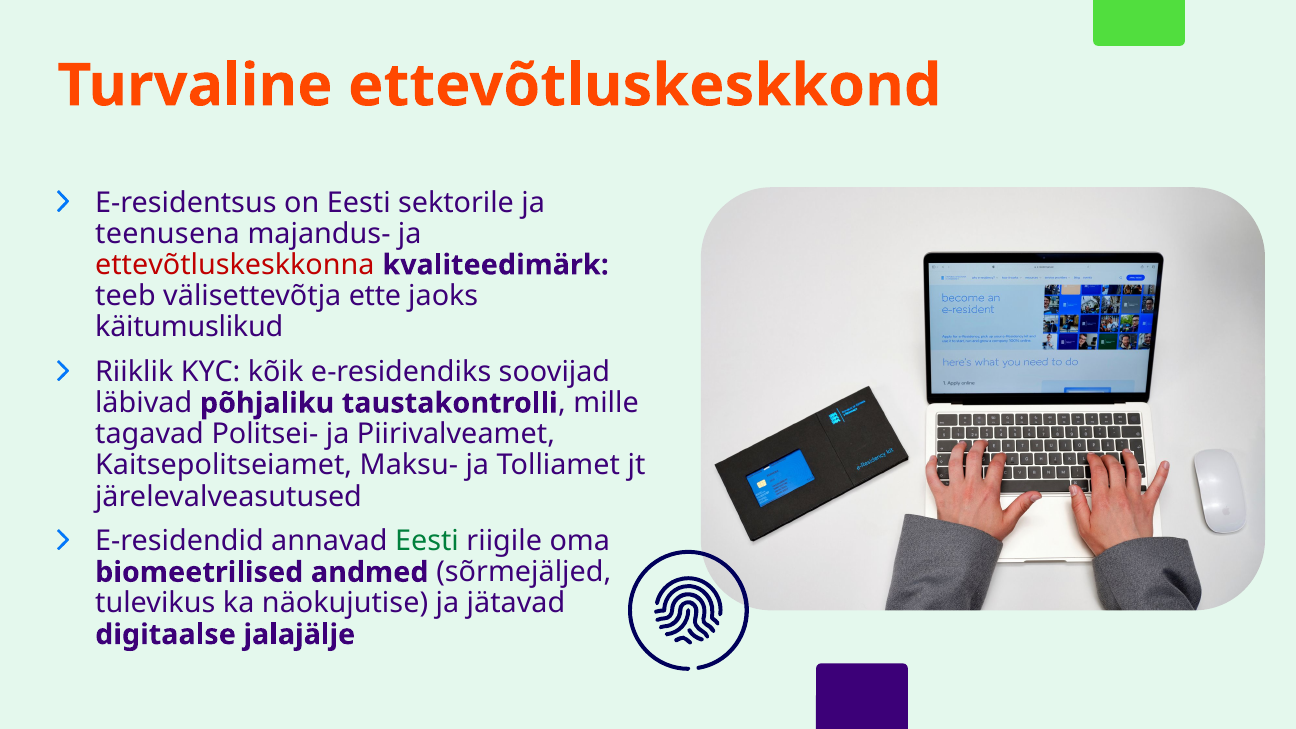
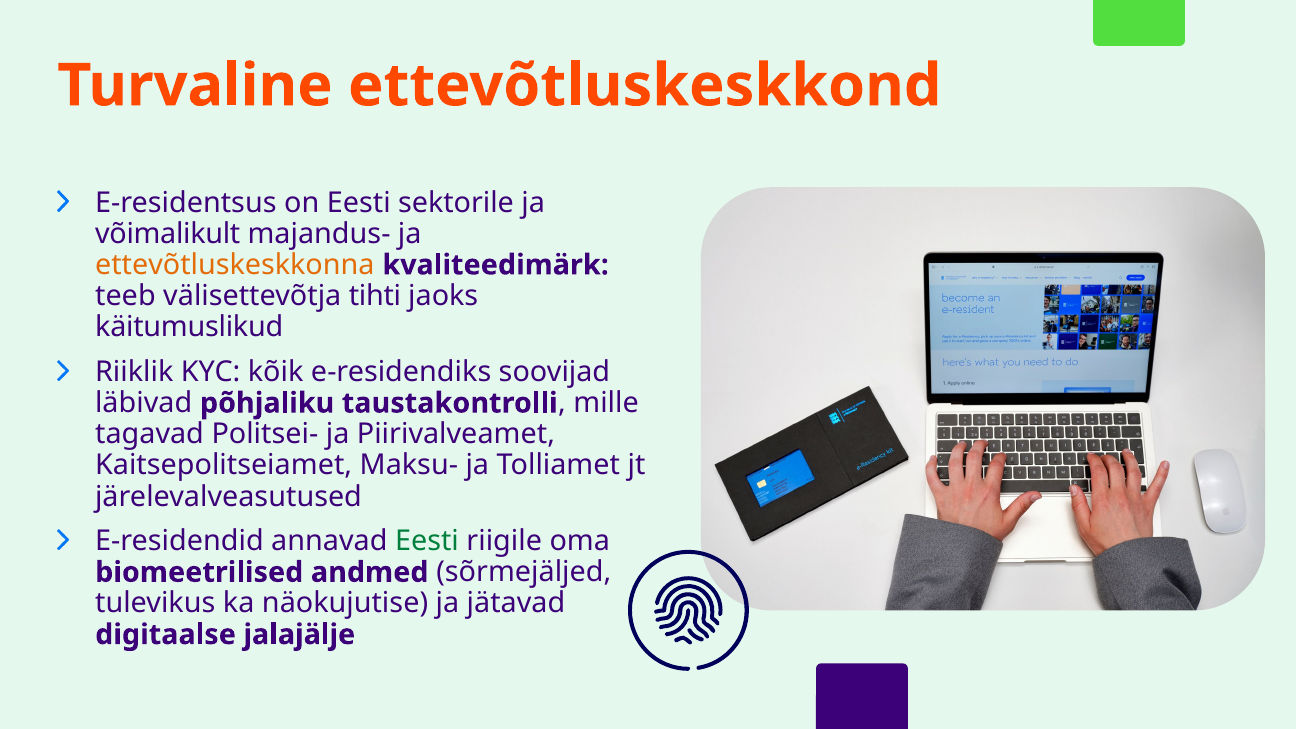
teenusena: teenusena -> võimalikult
ettevõtluskeskkonna colour: red -> orange
ette: ette -> tihti
